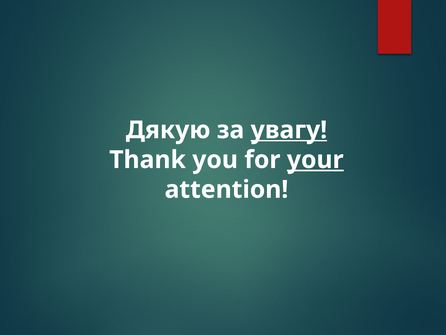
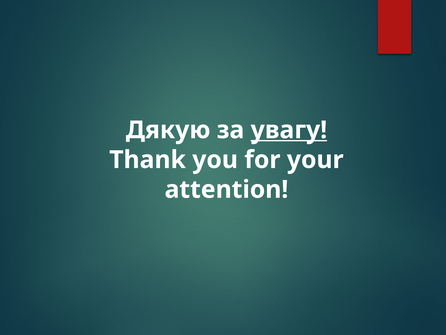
your underline: present -> none
